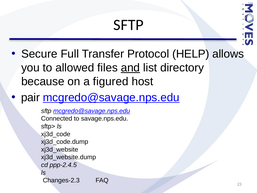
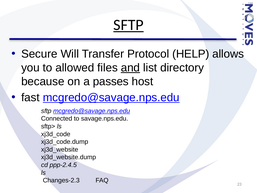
SFTP at (128, 25) underline: none -> present
Full: Full -> Will
figured: figured -> passes
pair: pair -> fast
